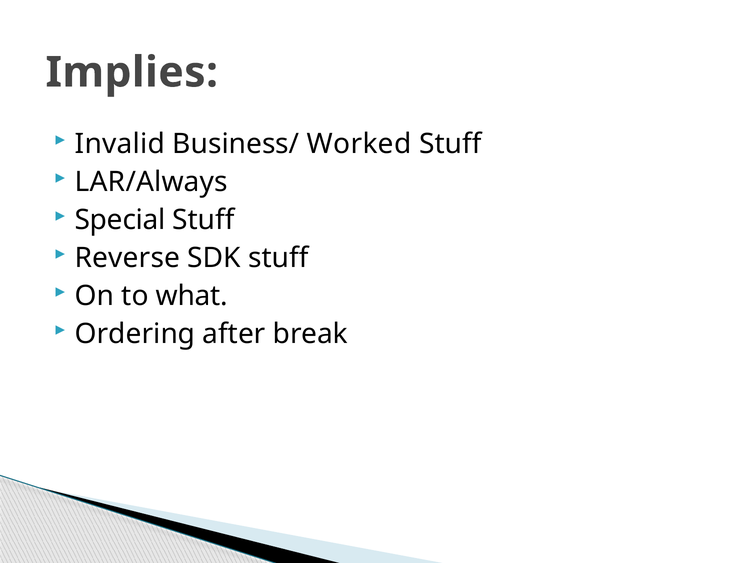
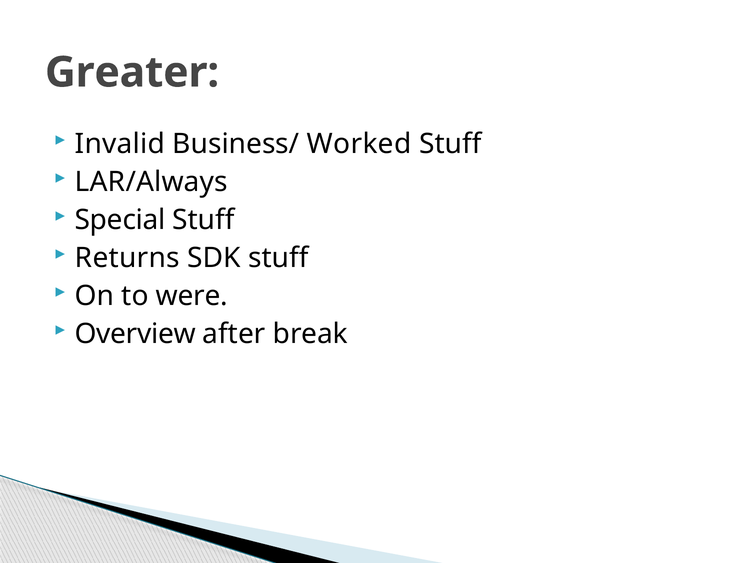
Implies: Implies -> Greater
Reverse: Reverse -> Returns
what: what -> were
Ordering: Ordering -> Overview
